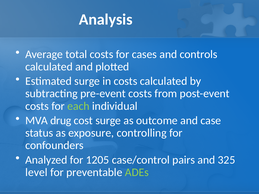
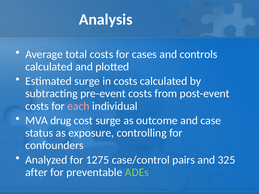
each colour: light green -> pink
1205: 1205 -> 1275
level: level -> after
